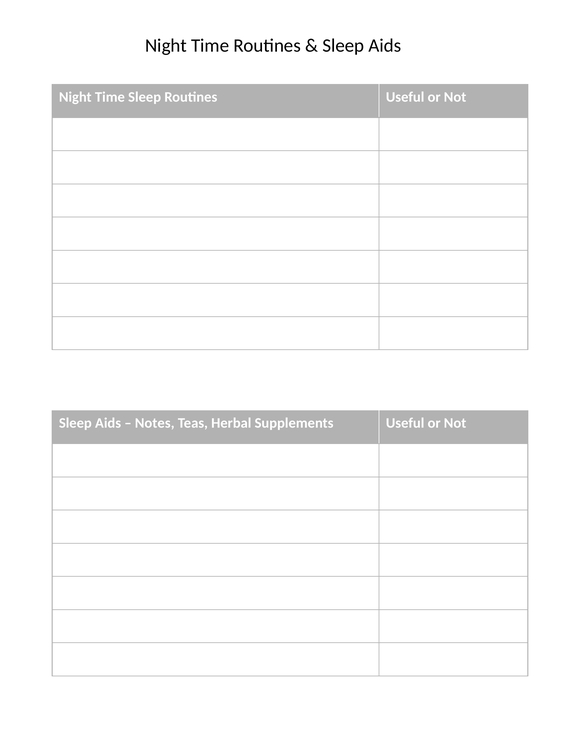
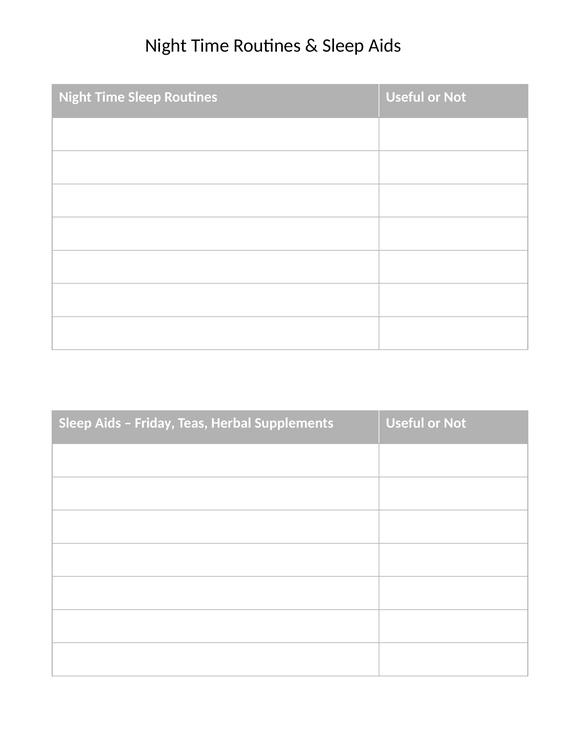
Notes: Notes -> Friday
